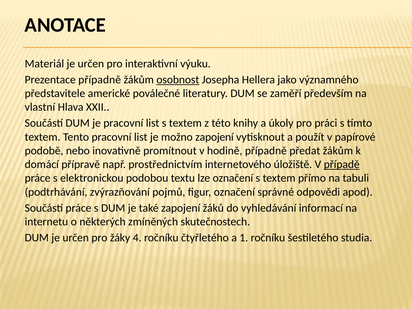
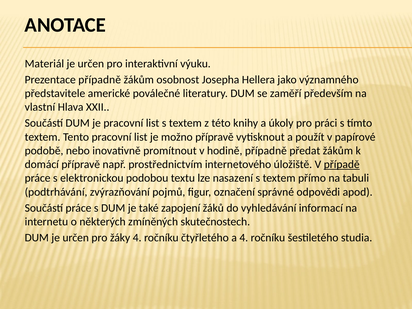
osobnost underline: present -> none
možno zapojení: zapojení -> přípravě
lze označení: označení -> nasazení
a 1: 1 -> 4
